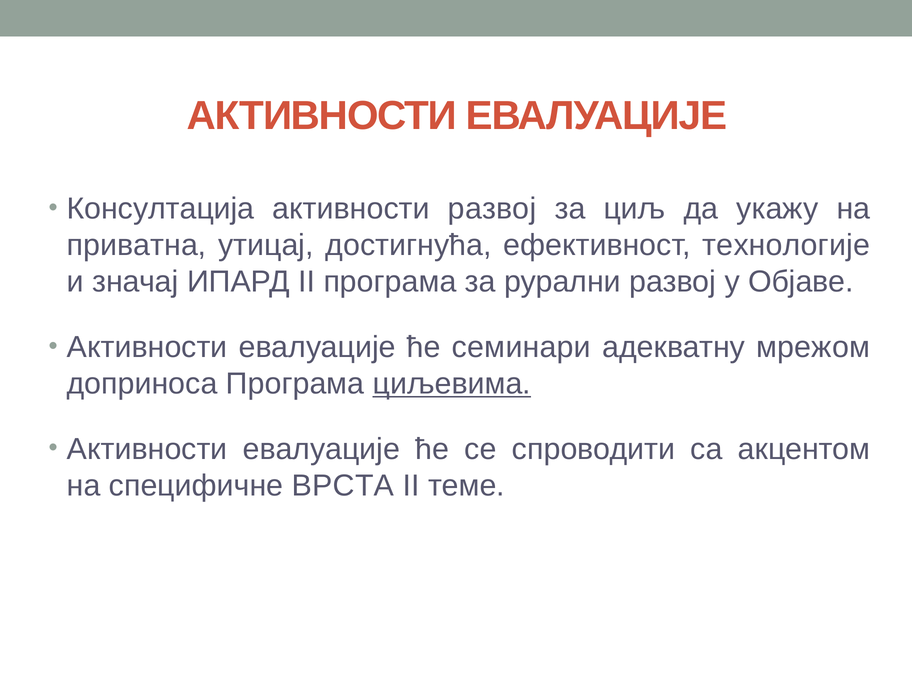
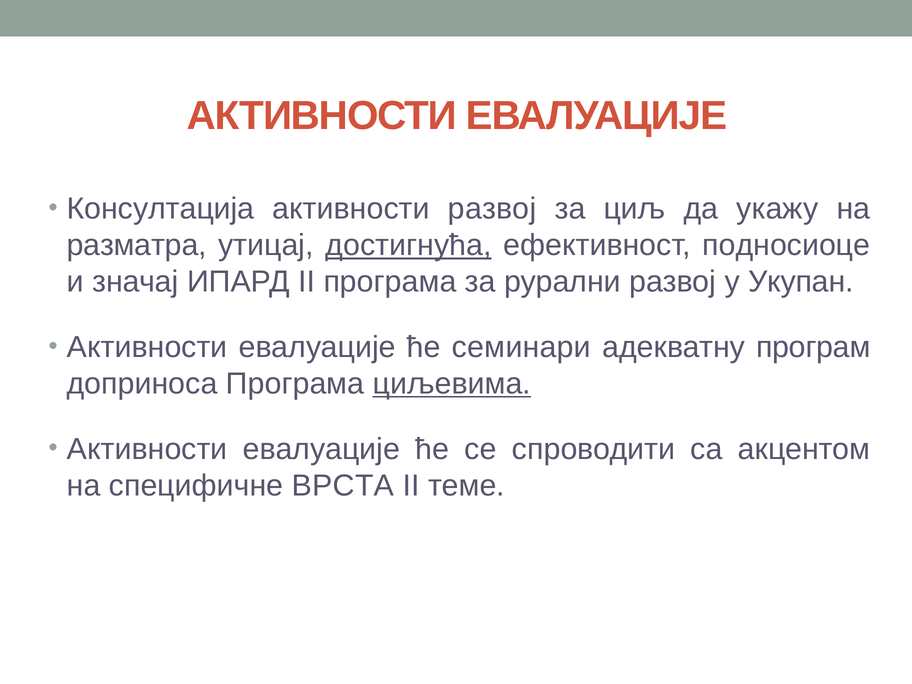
приватна: приватна -> разматра
достигнућа underline: none -> present
технологије: технологије -> подносиоце
Објаве: Објаве -> Укупан
мрежом: мрежом -> програм
